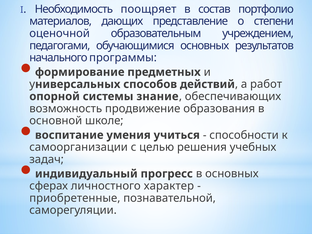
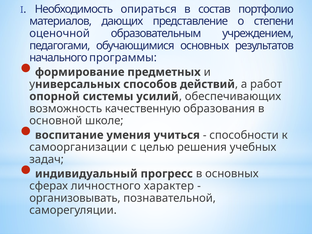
поощряет: поощряет -> опираться
знание: знание -> усилий
продвижение: продвижение -> качественную
приобретенные: приобретенные -> организовывать
